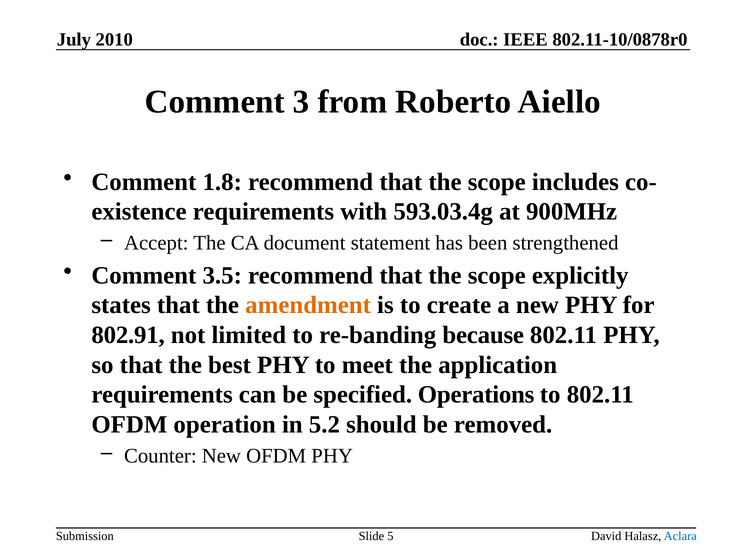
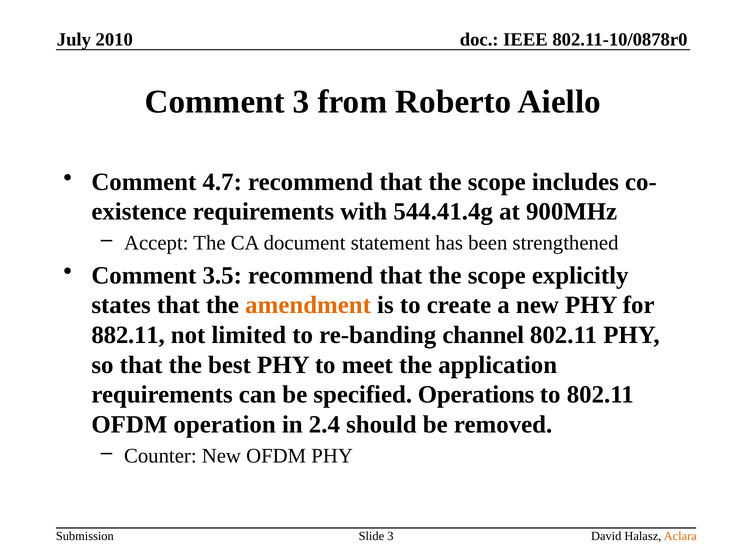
1.8: 1.8 -> 4.7
593.03.4g: 593.03.4g -> 544.41.4g
802.91: 802.91 -> 882.11
because: because -> channel
5.2: 5.2 -> 2.4
Slide 5: 5 -> 3
Aclara colour: blue -> orange
